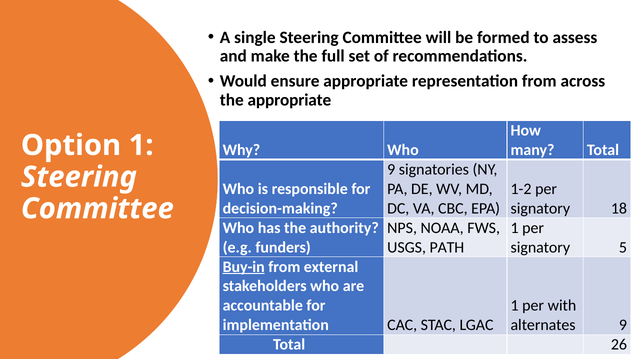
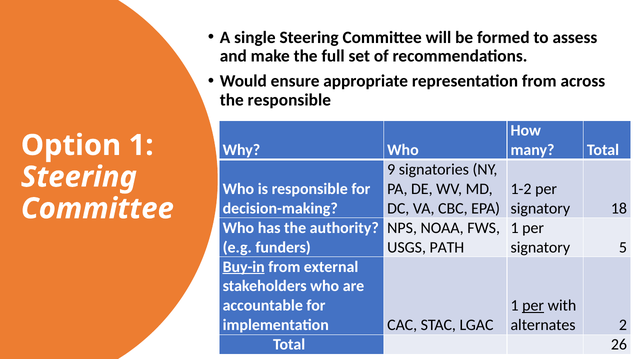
the appropriate: appropriate -> responsible
per at (533, 305) underline: none -> present
alternates 9: 9 -> 2
